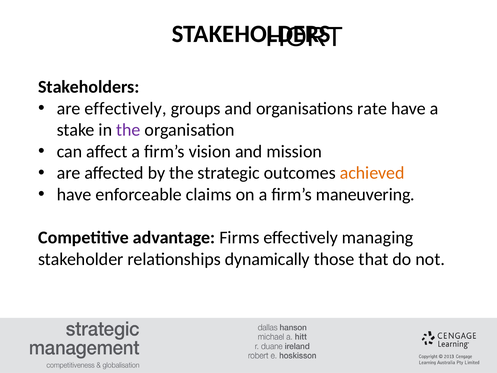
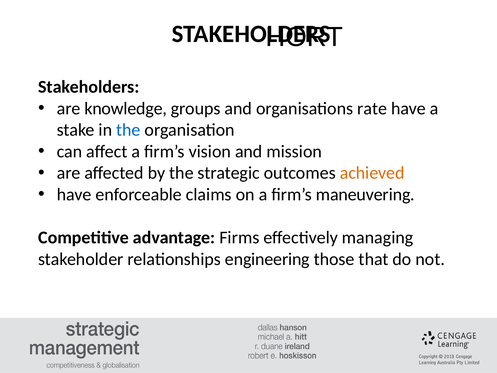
are effectively: effectively -> knowledge
the at (128, 130) colour: purple -> blue
dynamically: dynamically -> engineering
